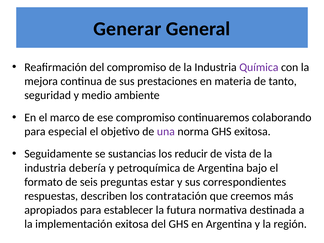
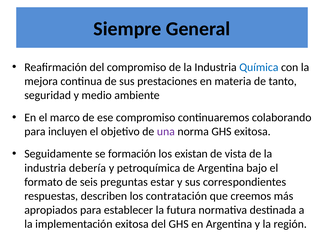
Generar: Generar -> Siempre
Química colour: purple -> blue
especial: especial -> incluyen
sustancias: sustancias -> formación
reducir: reducir -> existan
